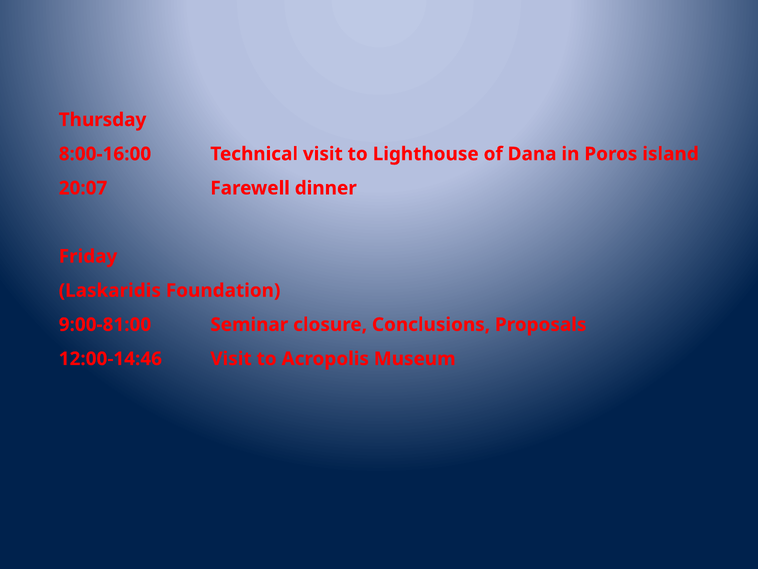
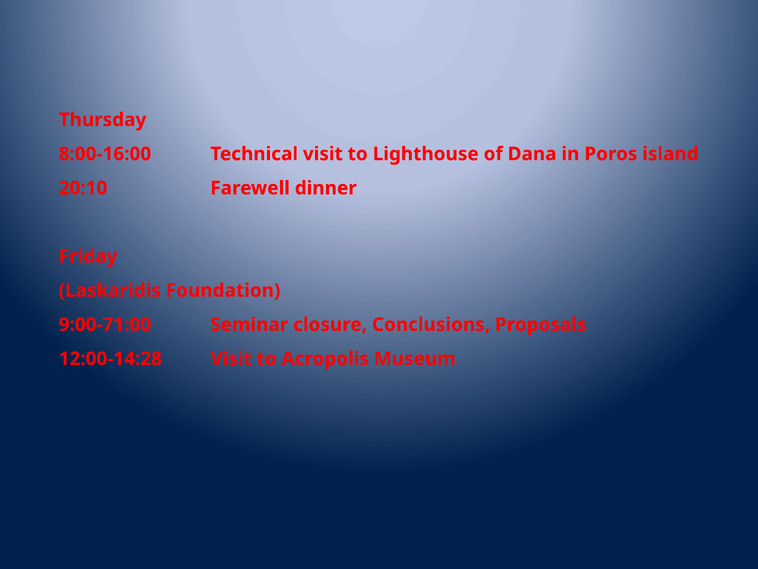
20:07: 20:07 -> 20:10
9:00-81:00: 9:00-81:00 -> 9:00-71:00
12:00-14:46: 12:00-14:46 -> 12:00-14:28
